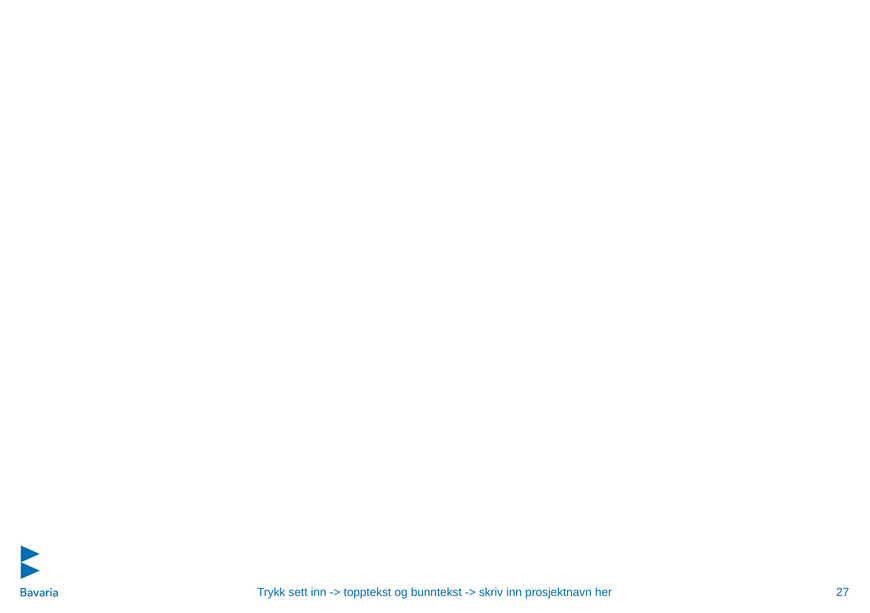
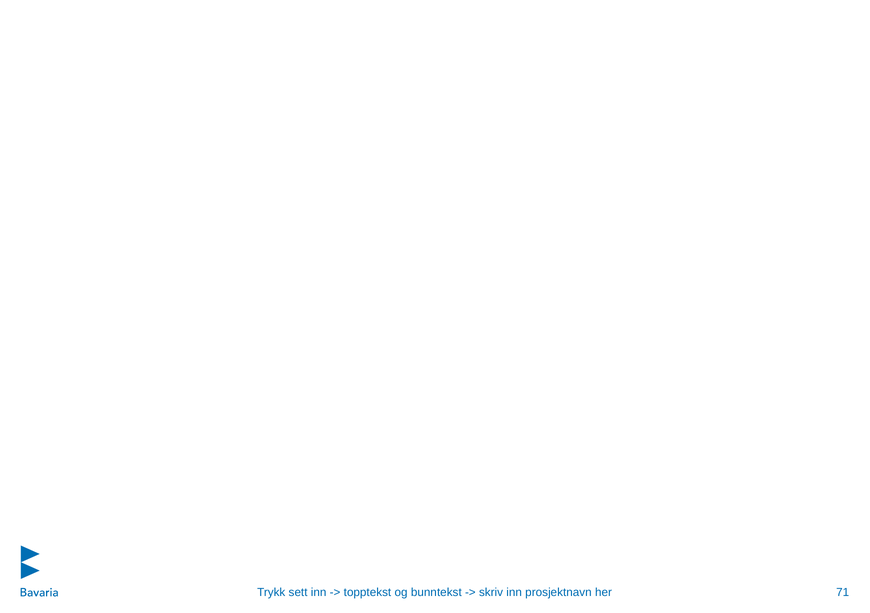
27: 27 -> 71
